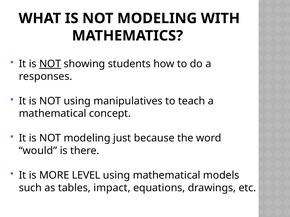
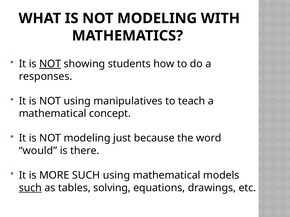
MORE LEVEL: LEVEL -> SUCH
such at (30, 188) underline: none -> present
impact: impact -> solving
